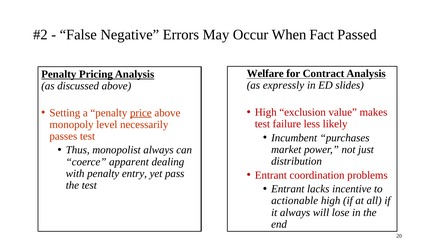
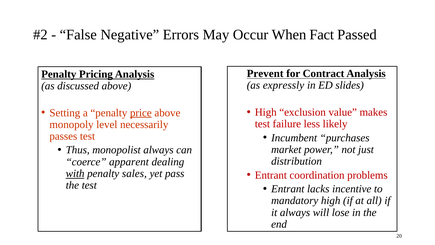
Welfare: Welfare -> Prevent
with underline: none -> present
entry: entry -> sales
actionable: actionable -> mandatory
